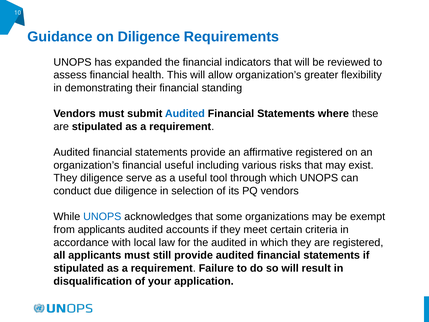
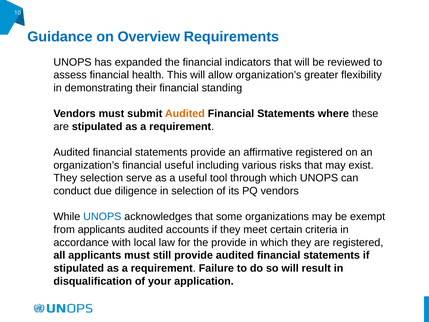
on Diligence: Diligence -> Overview
Audited at (185, 114) colour: blue -> orange
They diligence: diligence -> selection
the audited: audited -> provide
